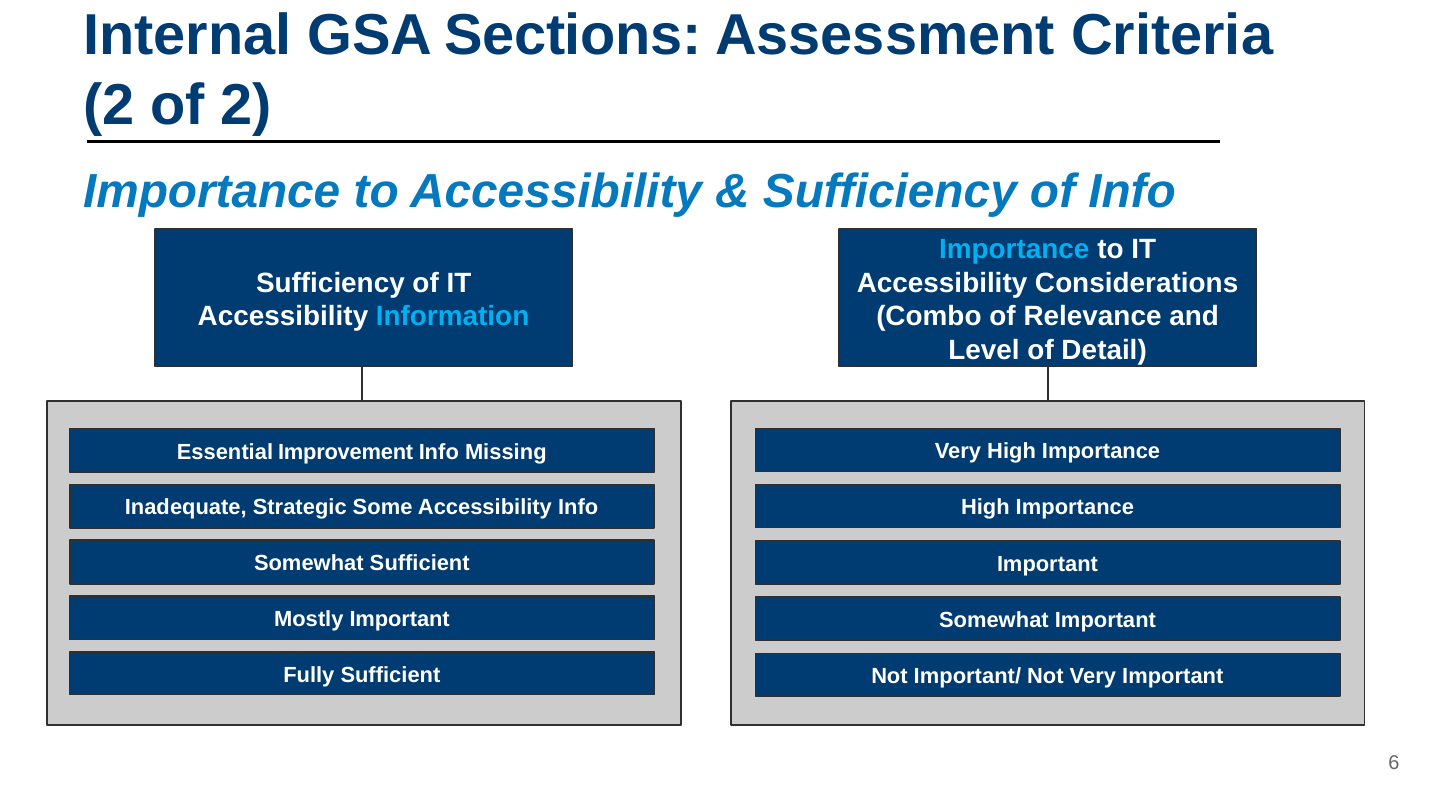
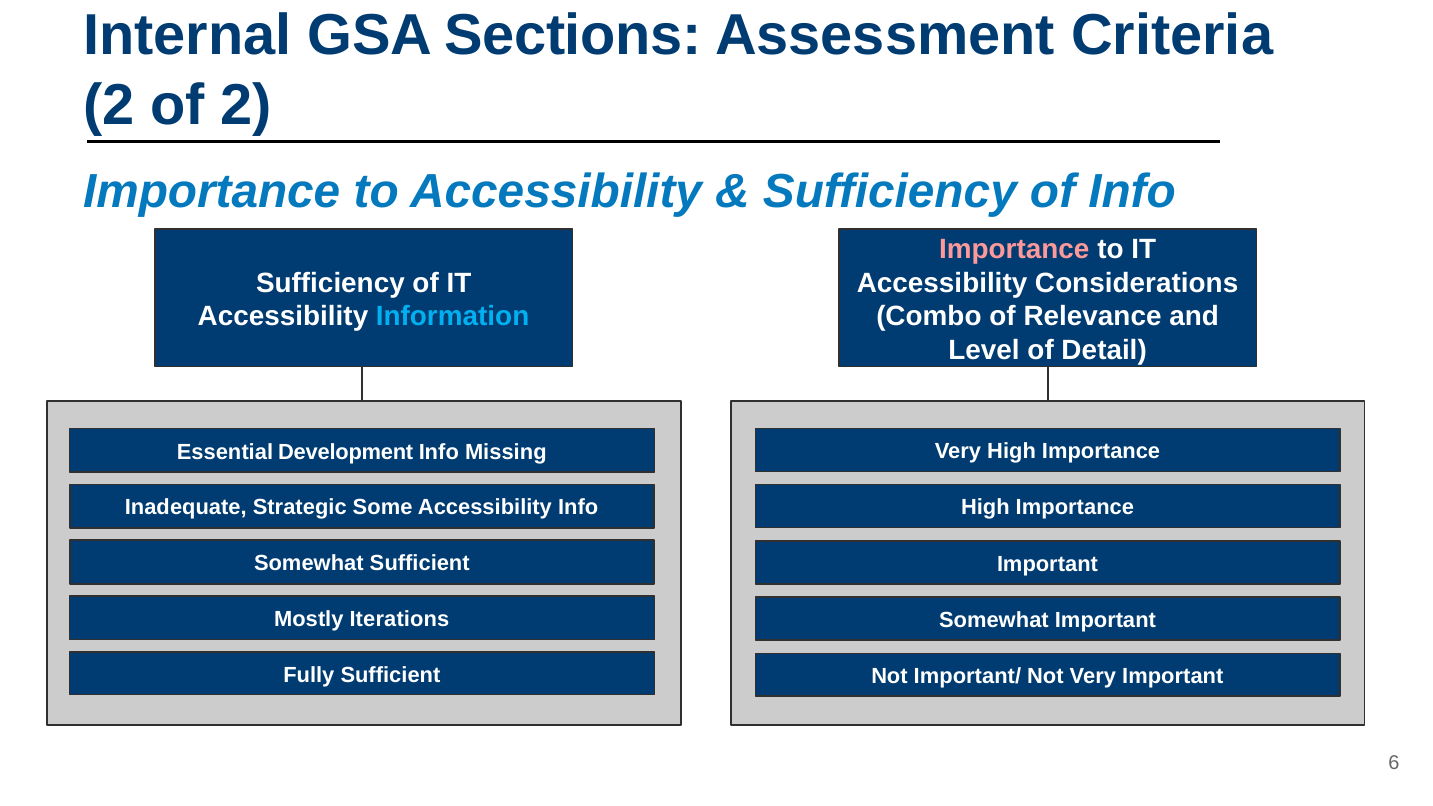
Importance at (1014, 250) colour: light blue -> pink
Improvement: Improvement -> Development
Mostly Important: Important -> Iterations
